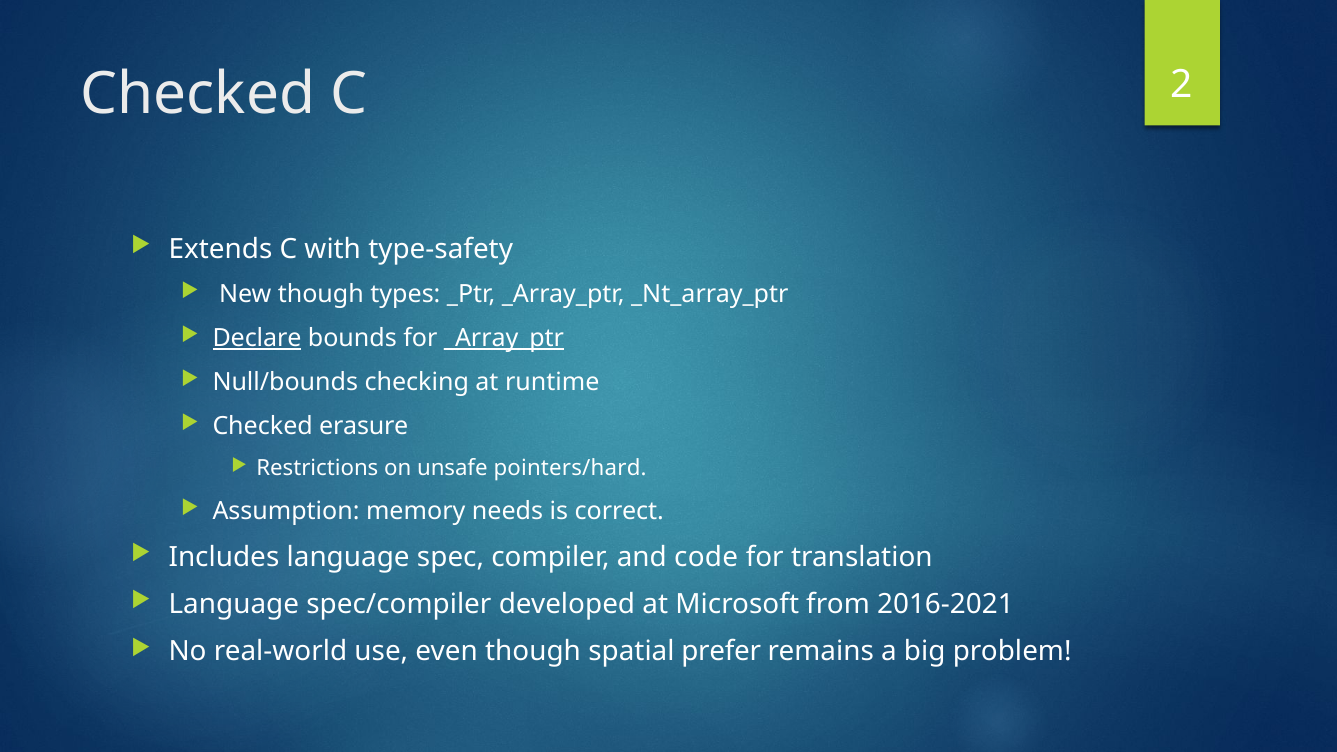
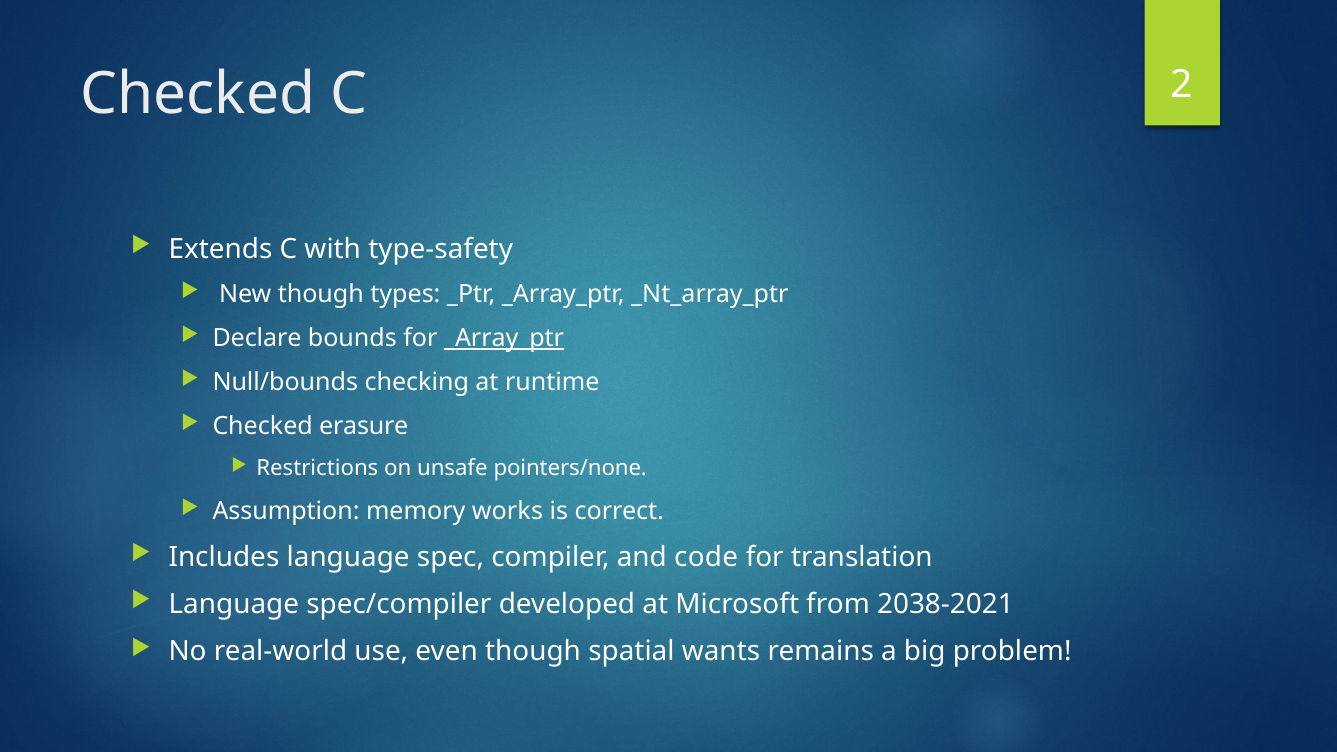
Declare underline: present -> none
pointers/hard: pointers/hard -> pointers/none
needs: needs -> works
2016-2021: 2016-2021 -> 2038-2021
prefer: prefer -> wants
